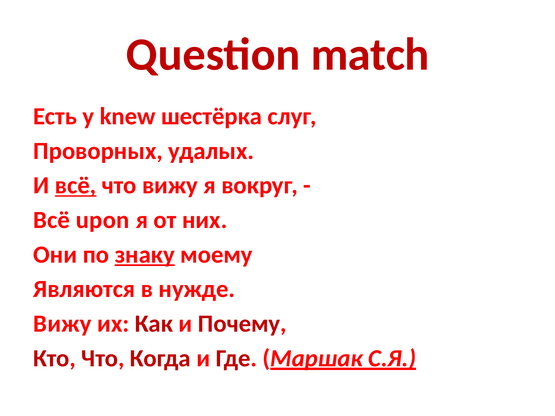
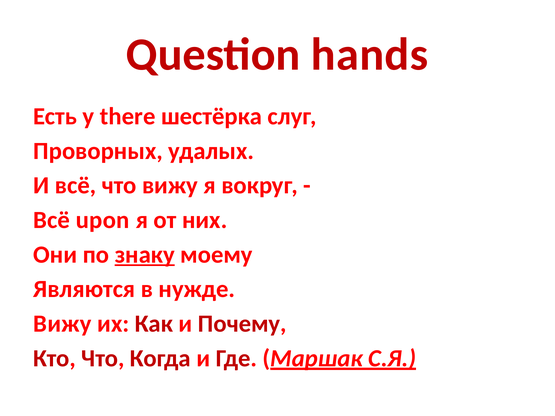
match: match -> hands
knew: knew -> there
всё at (76, 186) underline: present -> none
